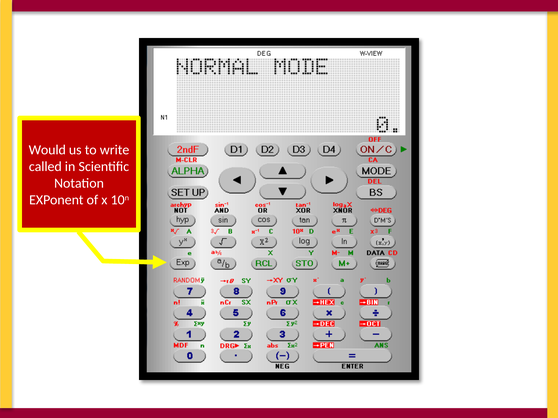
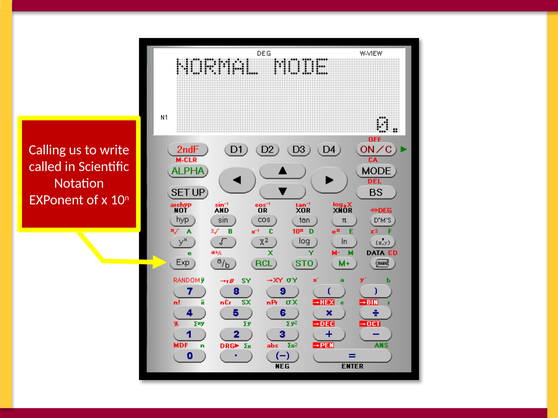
Would: Would -> Calling
